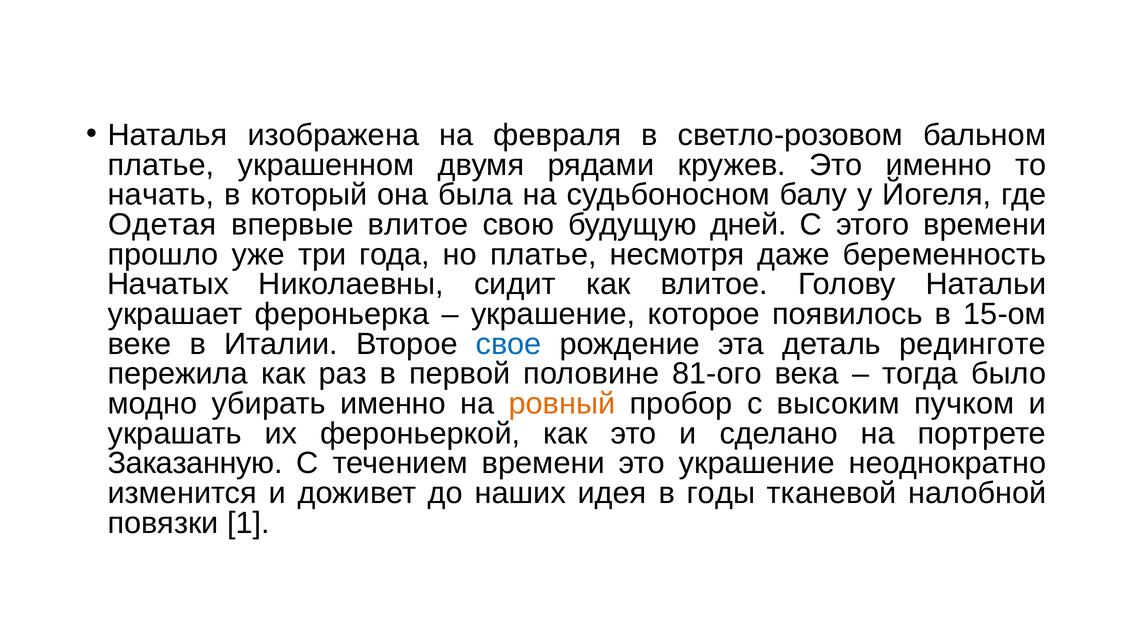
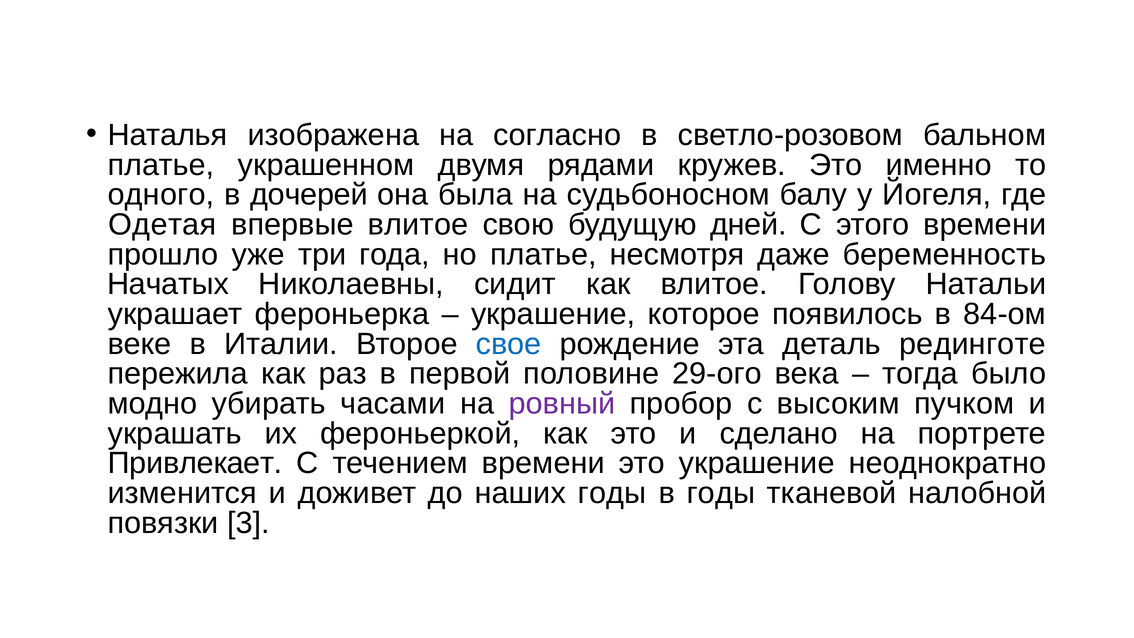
февраля: февраля -> согласно
начать: начать -> одного
который: который -> дочерей
15-ом: 15-ом -> 84-ом
81-ого: 81-ого -> 29-ого
убирать именно: именно -> часами
ровный colour: orange -> purple
Заказанную: Заказанную -> Привлекает
наших идея: идея -> годы
1: 1 -> 3
